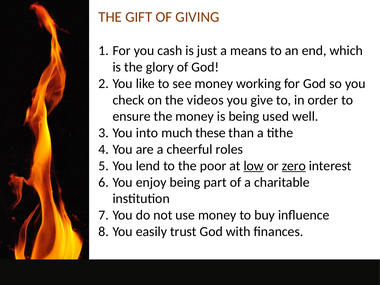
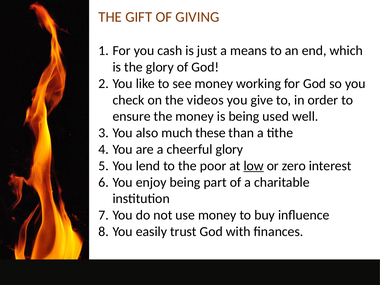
into: into -> also
cheerful roles: roles -> glory
zero underline: present -> none
